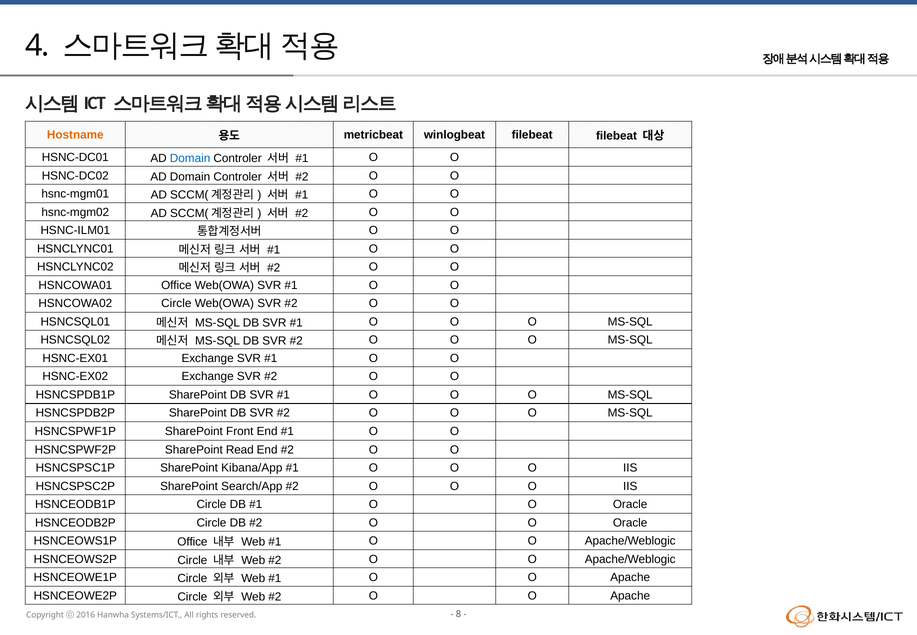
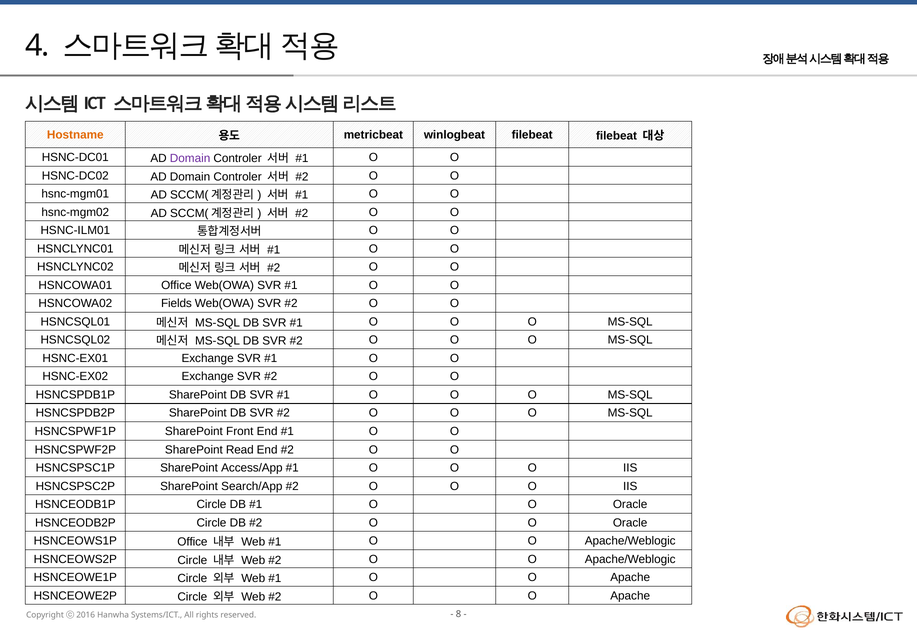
Domain at (190, 158) colour: blue -> purple
HSNCOWA02 Circle: Circle -> Fields
Kibana/App: Kibana/App -> Access/App
